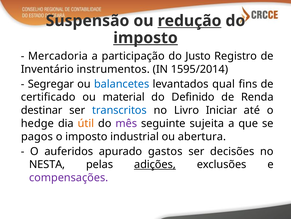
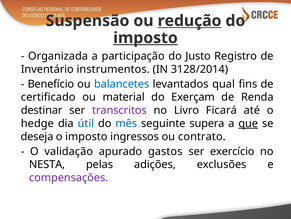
Mercadoria: Mercadoria -> Organizada
1595/2014: 1595/2014 -> 3128/2014
Segregar: Segregar -> Benefício
Definido: Definido -> Exerçam
transcritos colour: blue -> purple
Iniciar: Iniciar -> Ficará
útil colour: orange -> blue
mês colour: purple -> blue
sujeita: sujeita -> supera
que underline: none -> present
pagos: pagos -> deseja
industrial: industrial -> ingressos
abertura: abertura -> contrato
auferidos: auferidos -> validação
decisões: decisões -> exercício
adições underline: present -> none
